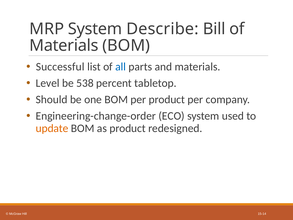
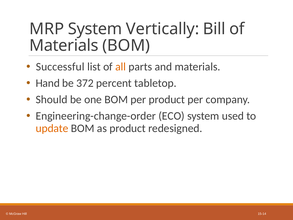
Describe: Describe -> Vertically
all colour: blue -> orange
Level: Level -> Hand
538: 538 -> 372
